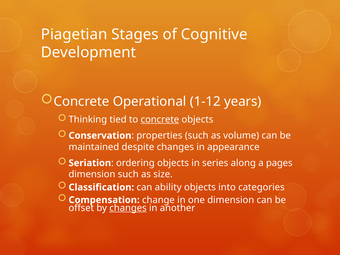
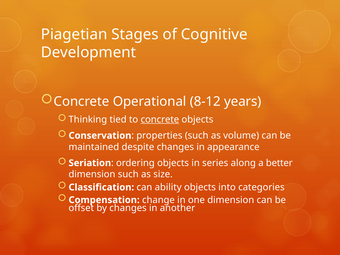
1-12: 1-12 -> 8-12
pages: pages -> better
changes at (128, 208) underline: present -> none
